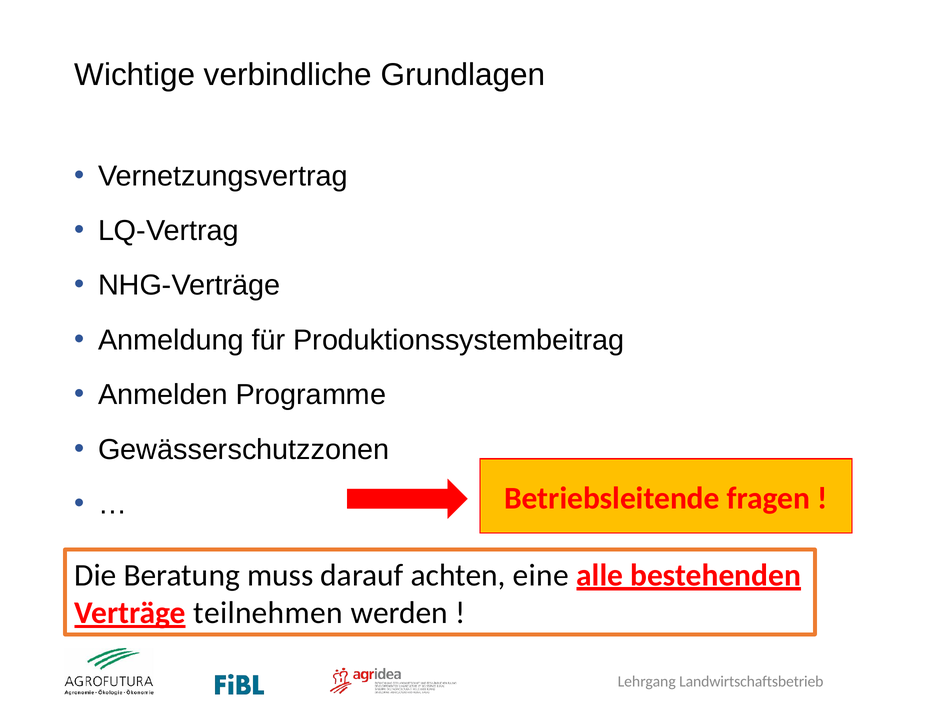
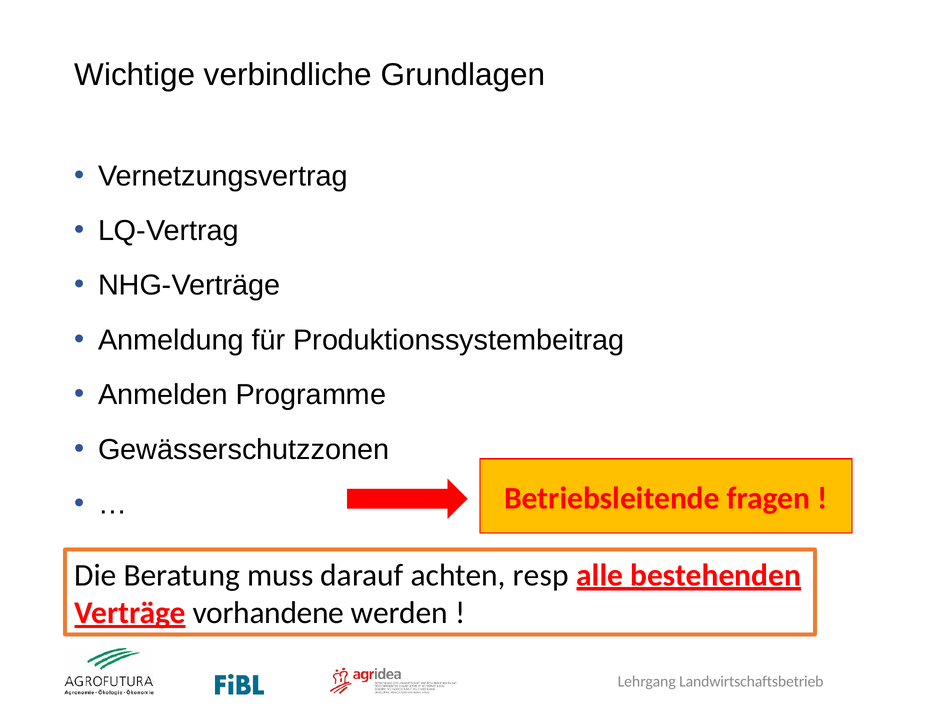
eine: eine -> resp
teilnehmen: teilnehmen -> vorhandene
